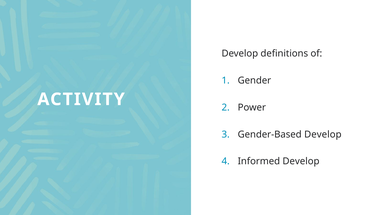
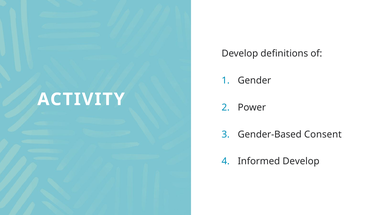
Gender-Based Develop: Develop -> Consent
